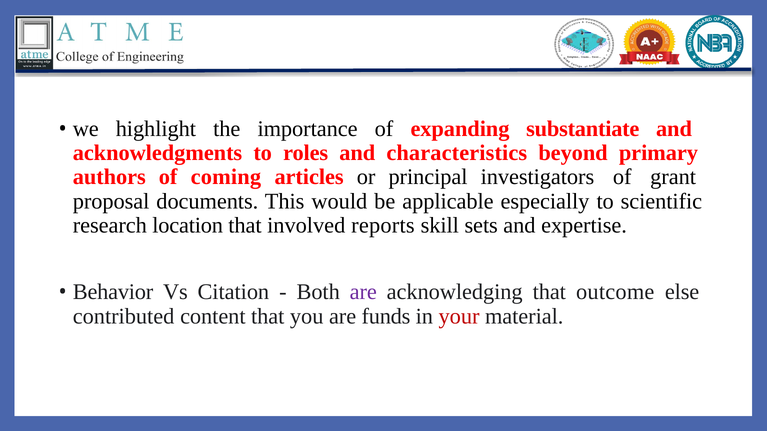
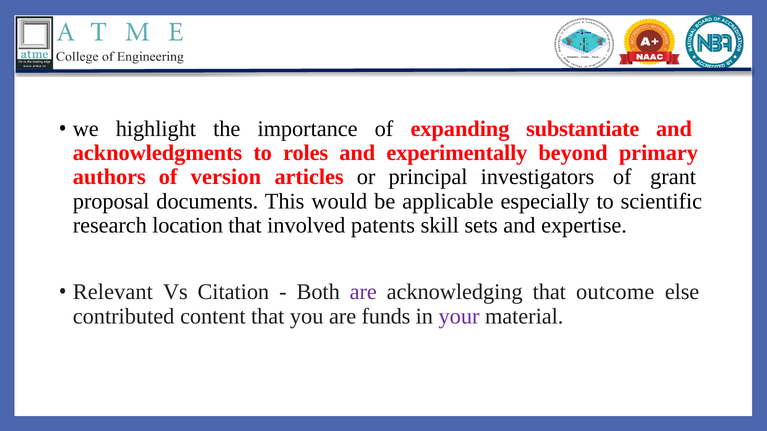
characteristics: characteristics -> experimentally
coming: coming -> version
reports: reports -> patents
Behavior: Behavior -> Relevant
your colour: red -> purple
